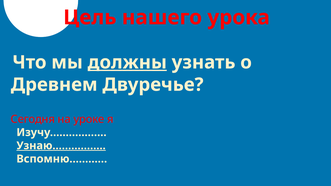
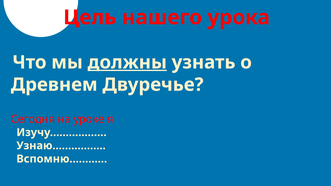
Узнаю…………… underline: present -> none
